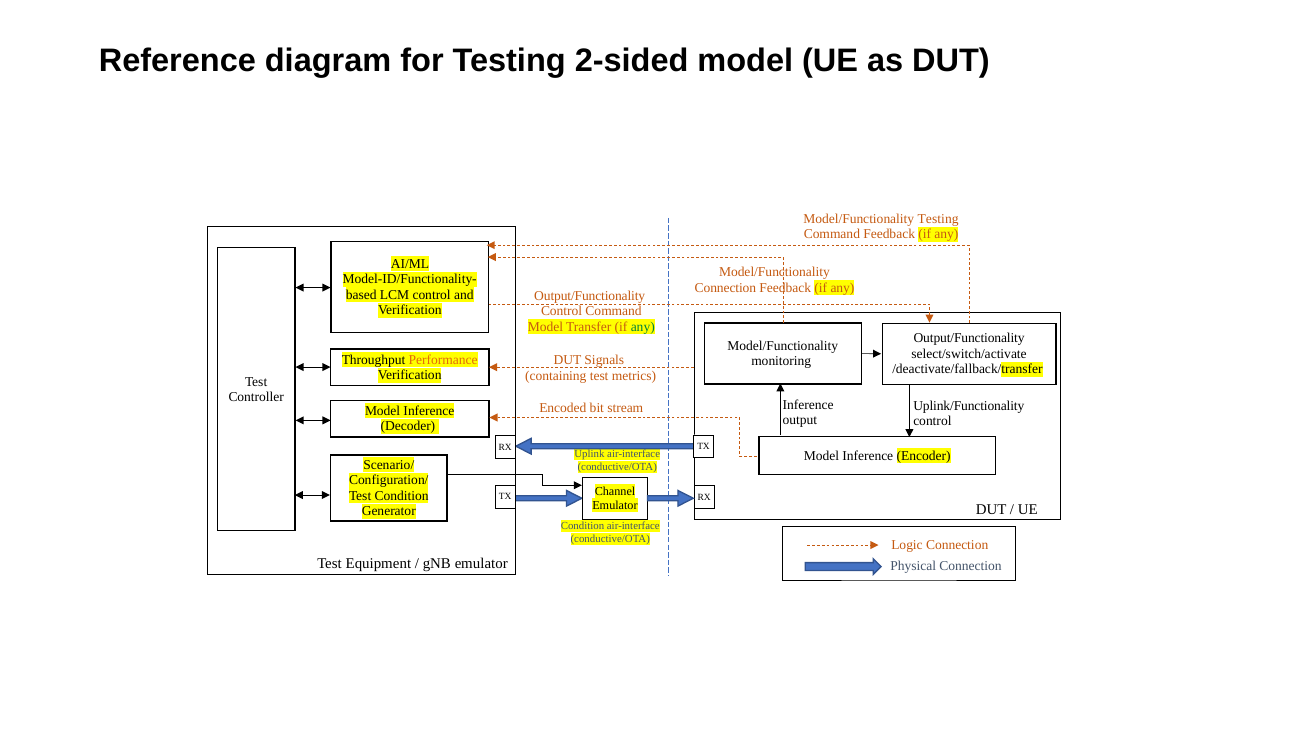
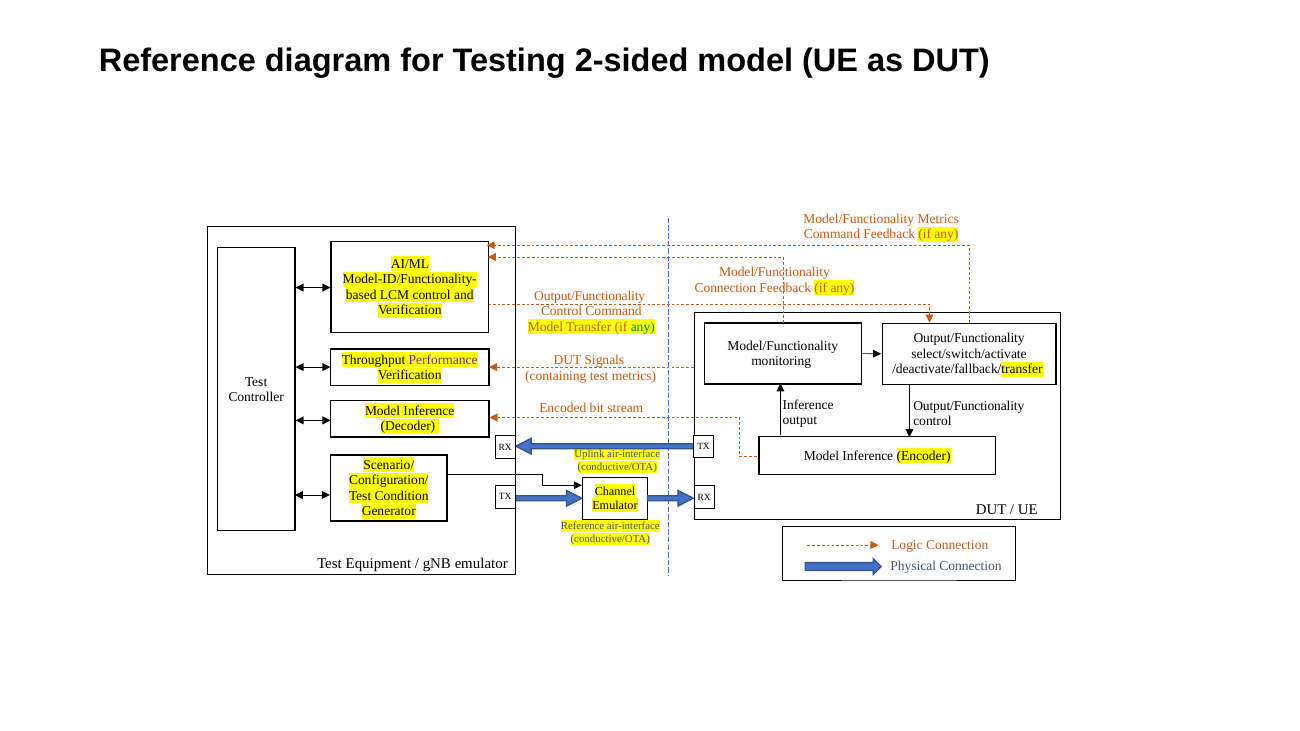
Model/Functionality Testing: Testing -> Metrics
Performance colour: orange -> purple
Uplink/Functionality at (969, 406): Uplink/Functionality -> Output/Functionality
Condition at (583, 527): Condition -> Reference
